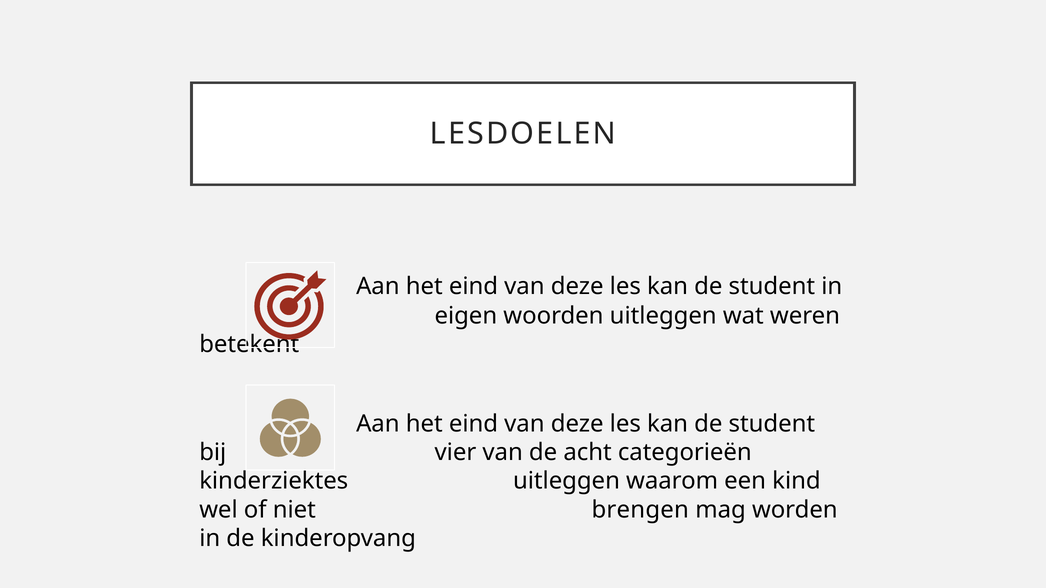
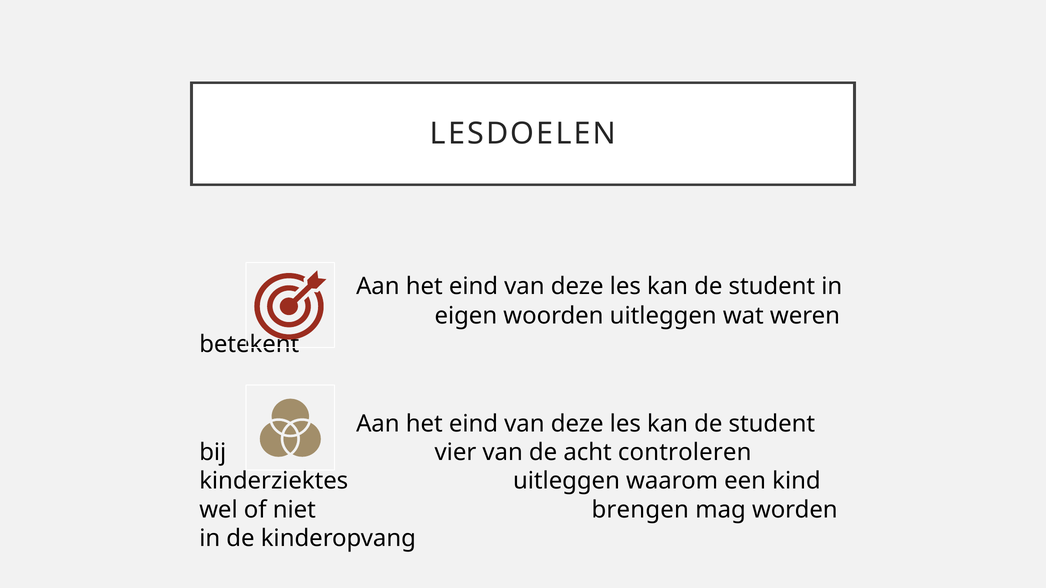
categorieën: categorieën -> controleren
